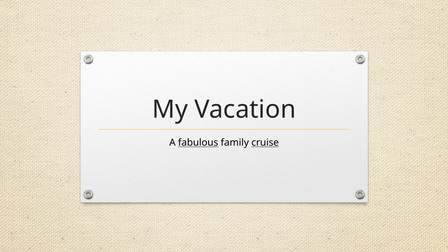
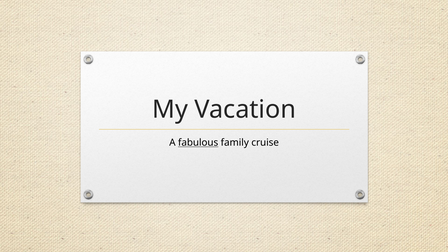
cruise underline: present -> none
